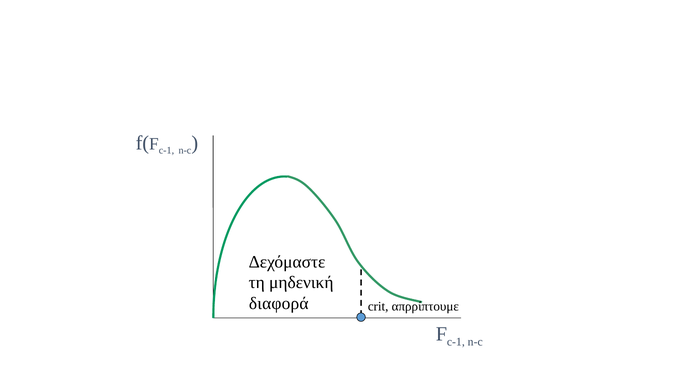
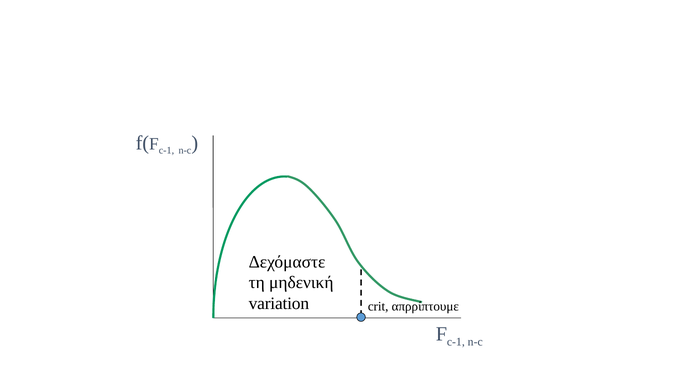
διαφορά: διαφορά -> variation
